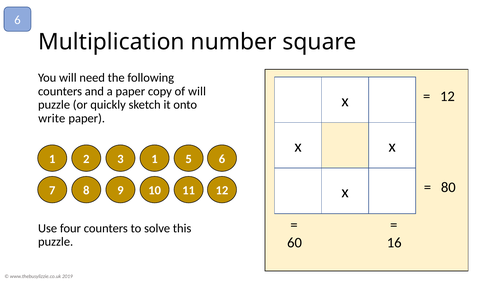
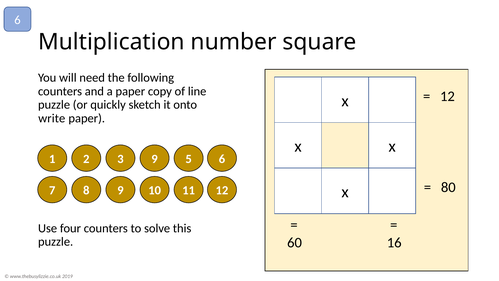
of will: will -> line
1 1: 1 -> 9
